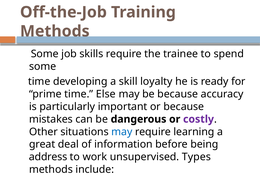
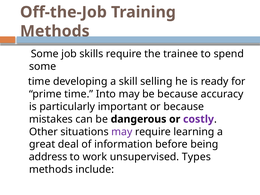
loyalty: loyalty -> selling
Else: Else -> Into
may at (122, 132) colour: blue -> purple
